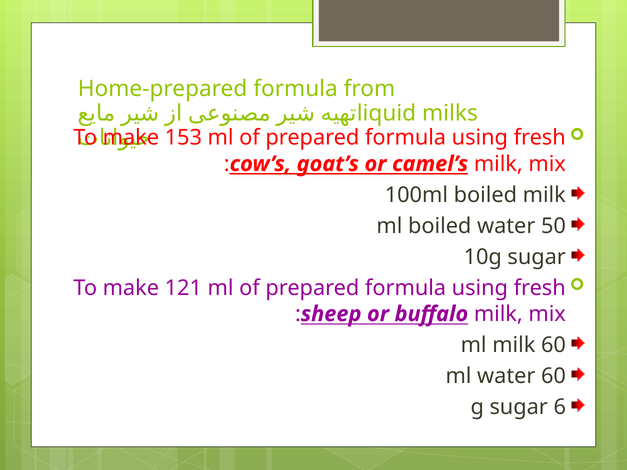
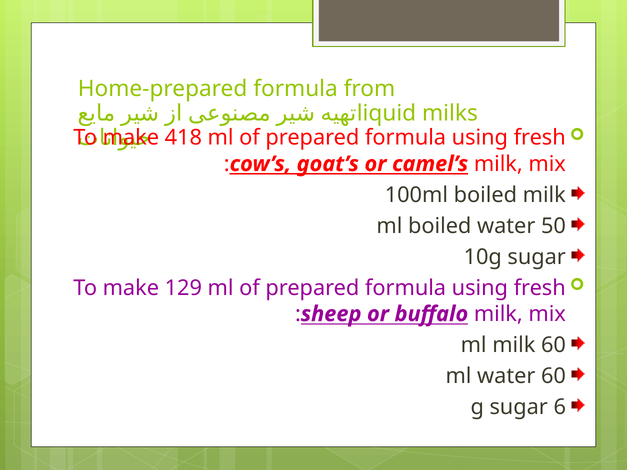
153: 153 -> 418
121: 121 -> 129
